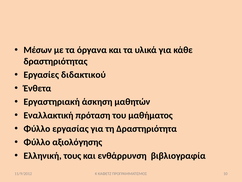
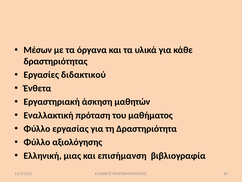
τους: τους -> μιας
ενθάρρυνση: ενθάρρυνση -> επισήμανση
